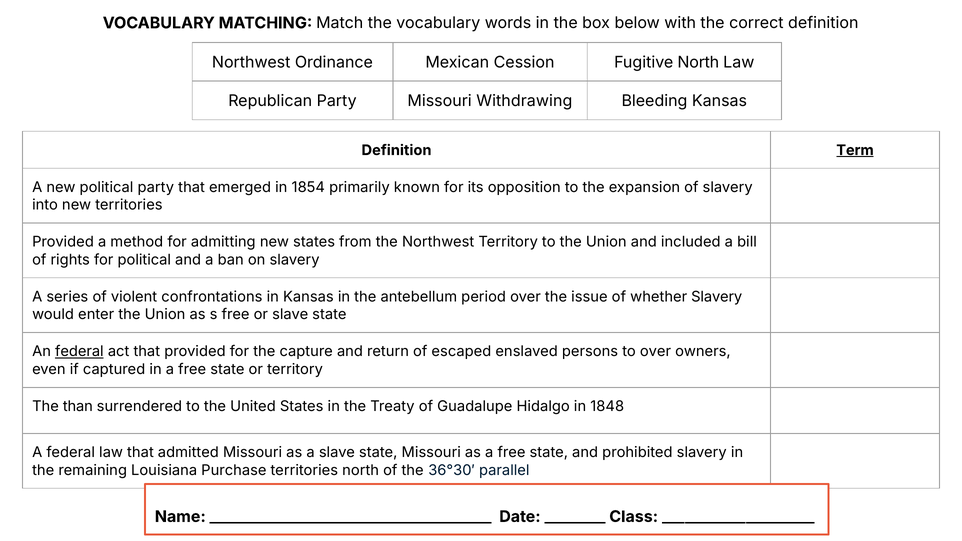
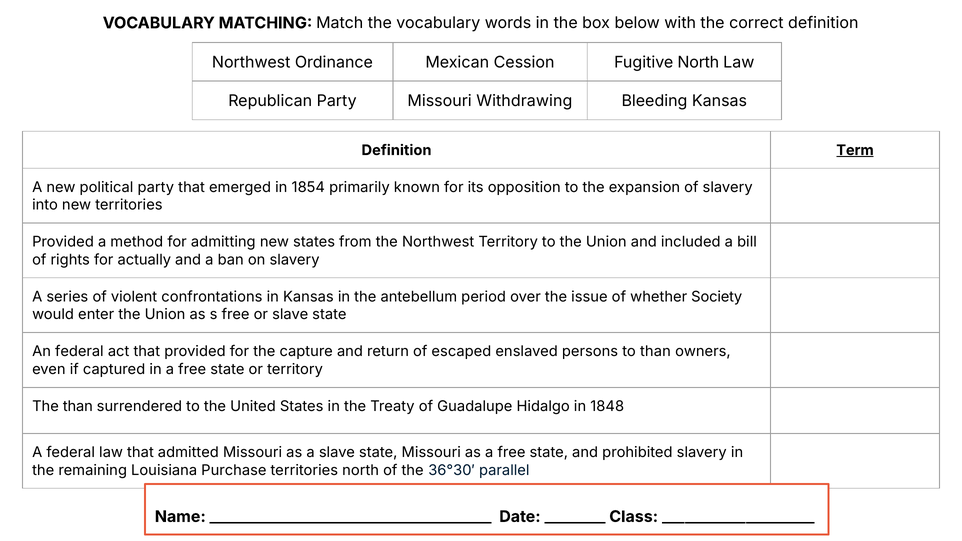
for political: political -> actually
whether Slavery: Slavery -> Society
federal at (79, 352) underline: present -> none
to over: over -> than
